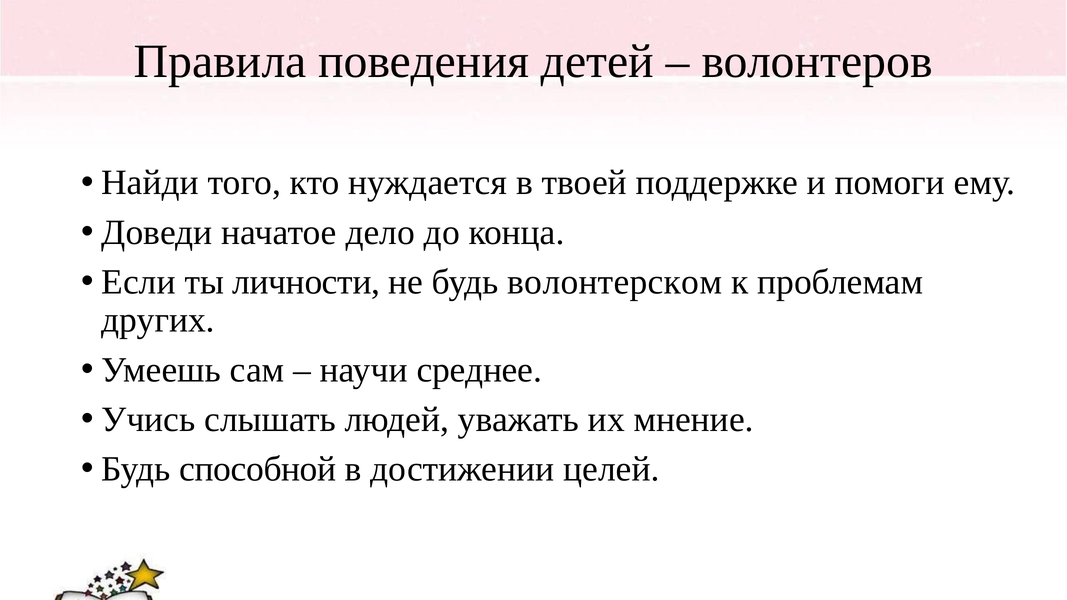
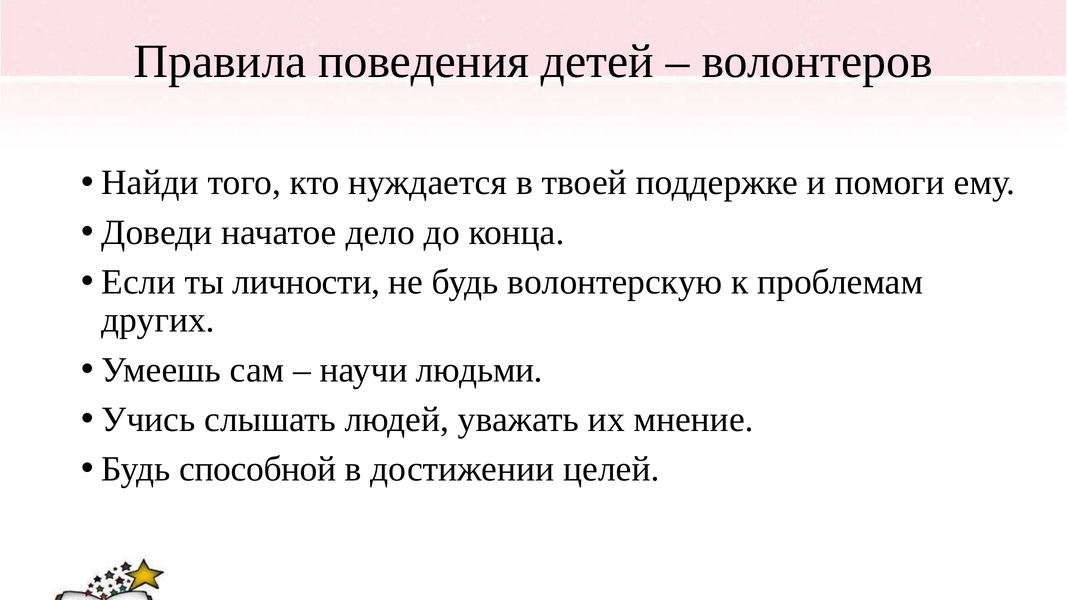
волонтерском: волонтерском -> волонтерскую
среднее: среднее -> людьми
